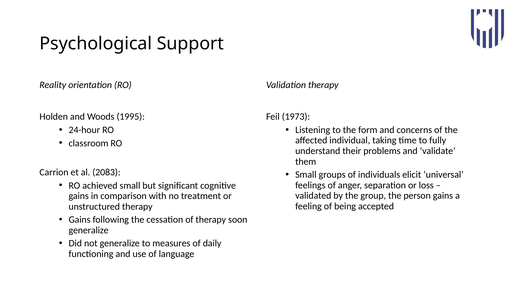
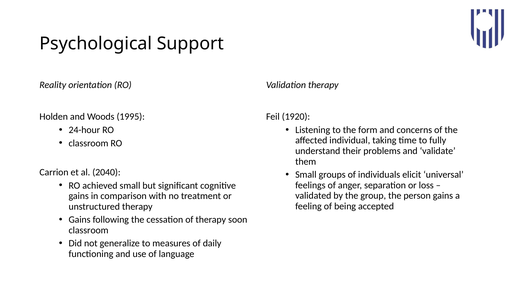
1973: 1973 -> 1920
2083: 2083 -> 2040
generalize at (89, 230): generalize -> classroom
